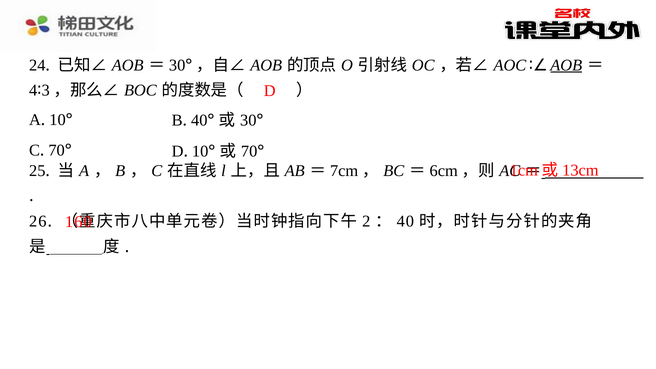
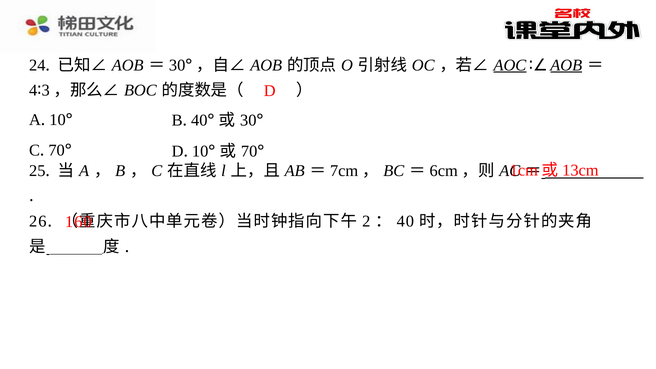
AOC underline: none -> present
